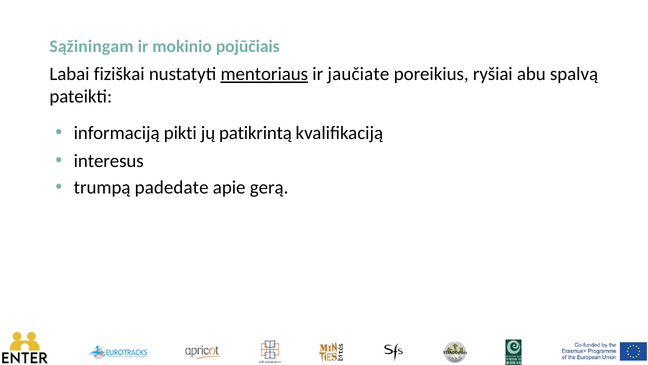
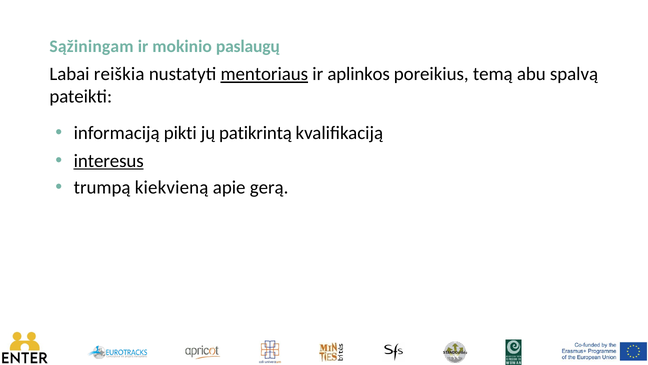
pojūčiais: pojūčiais -> paslaugų
fiziškai: fiziškai -> reiškia
jaučiate: jaučiate -> aplinkos
ryšiai: ryšiai -> temą
interesus underline: none -> present
padedate: padedate -> kiekvieną
